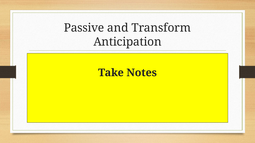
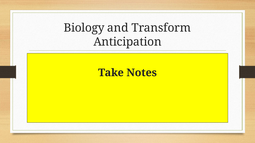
Passive: Passive -> Biology
